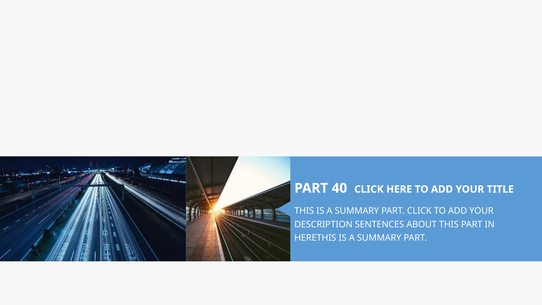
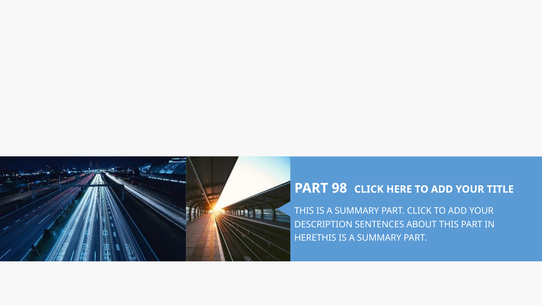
40: 40 -> 98
